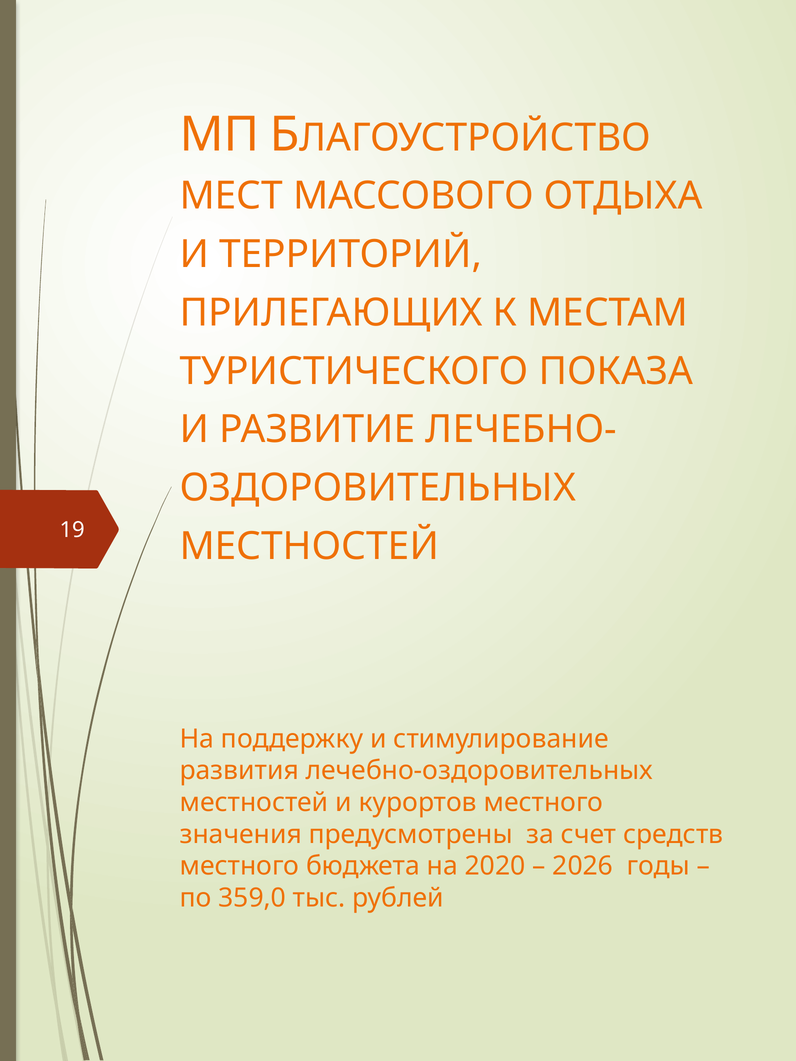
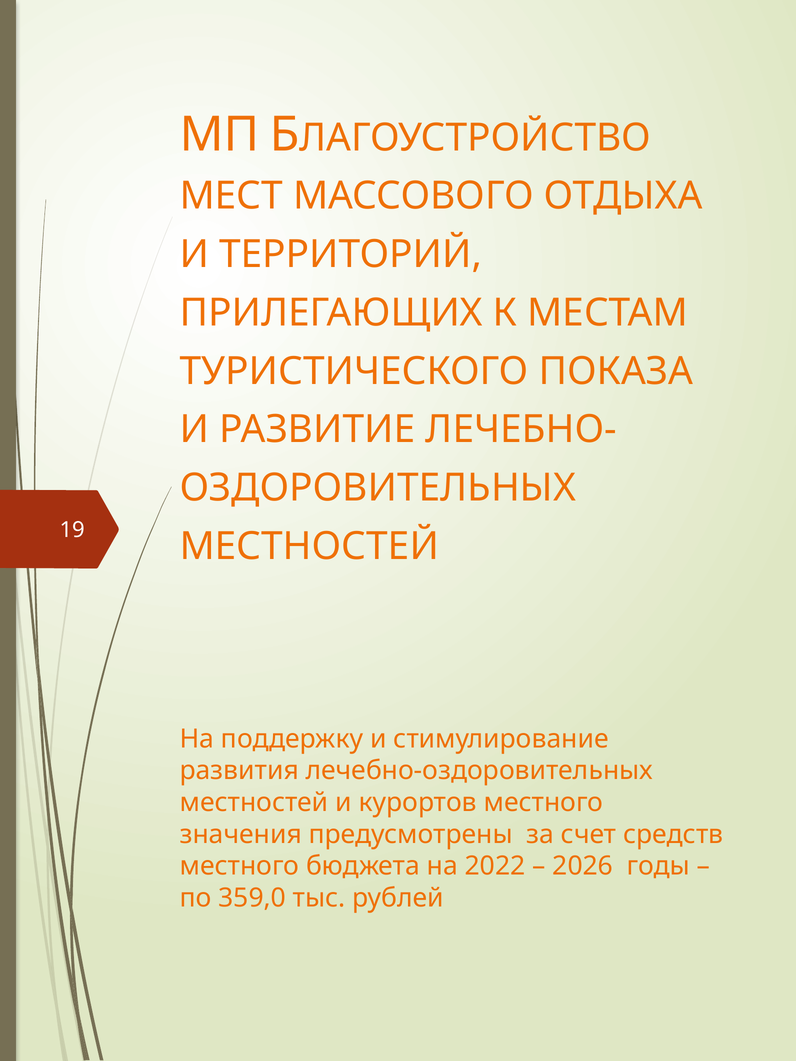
2020: 2020 -> 2022
